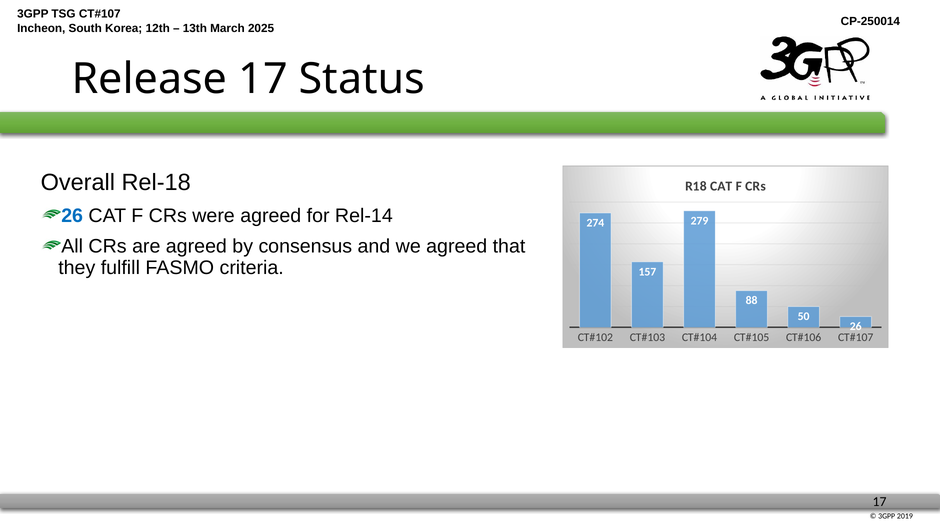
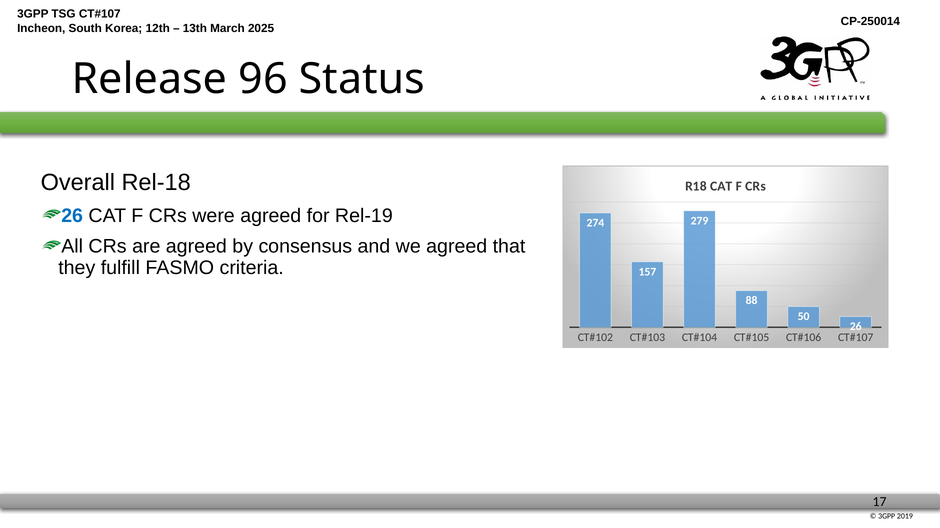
Release 17: 17 -> 96
Rel-14: Rel-14 -> Rel-19
